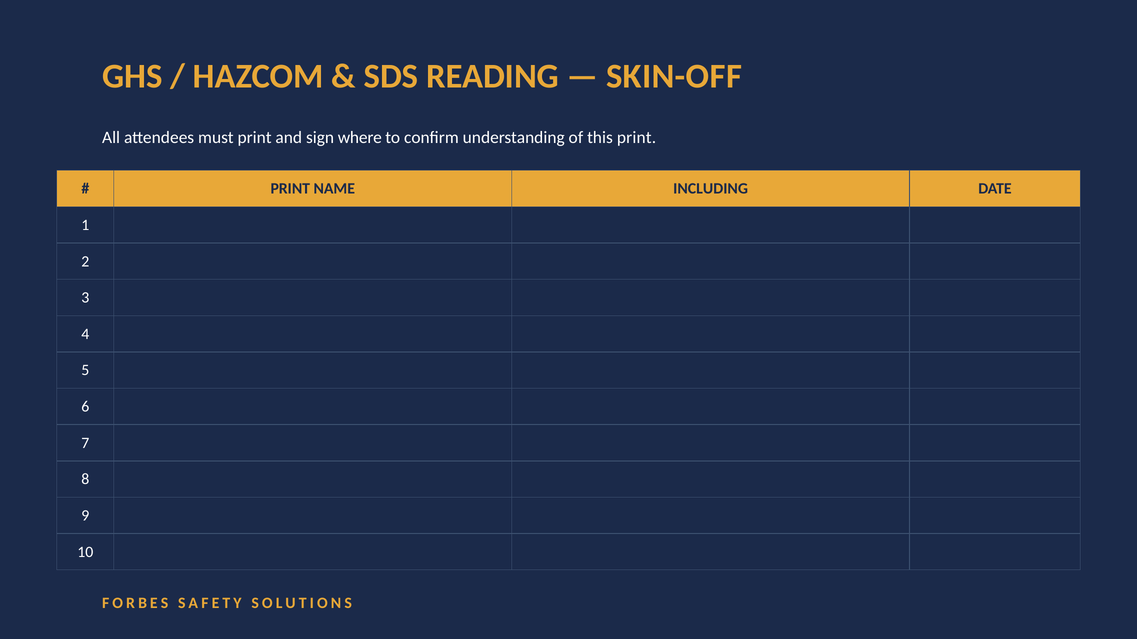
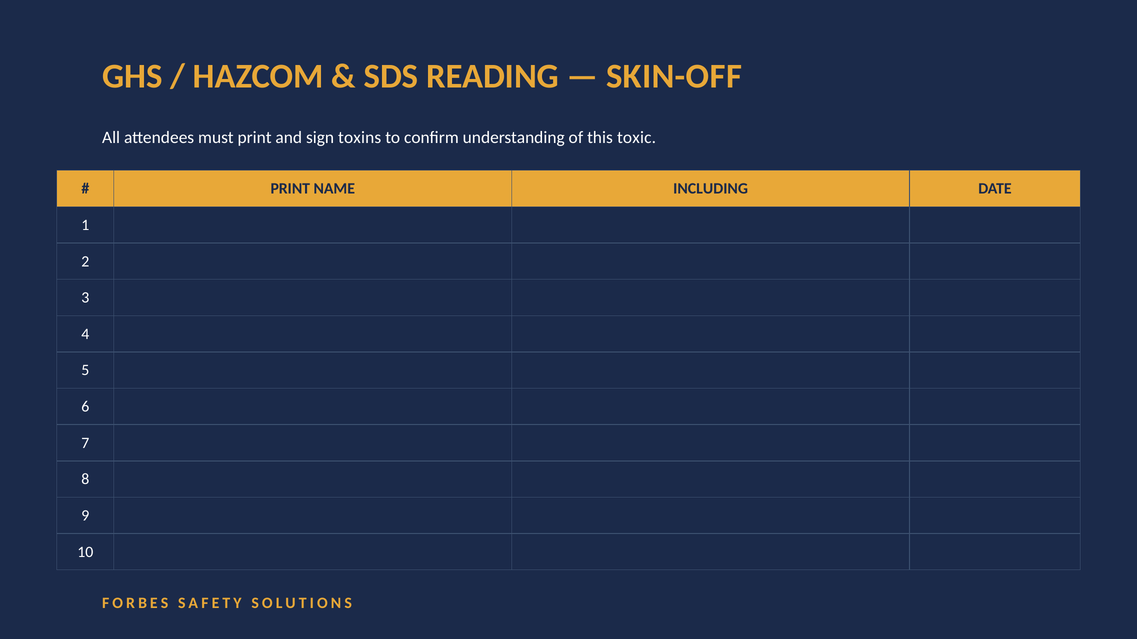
where: where -> toxins
this print: print -> toxic
